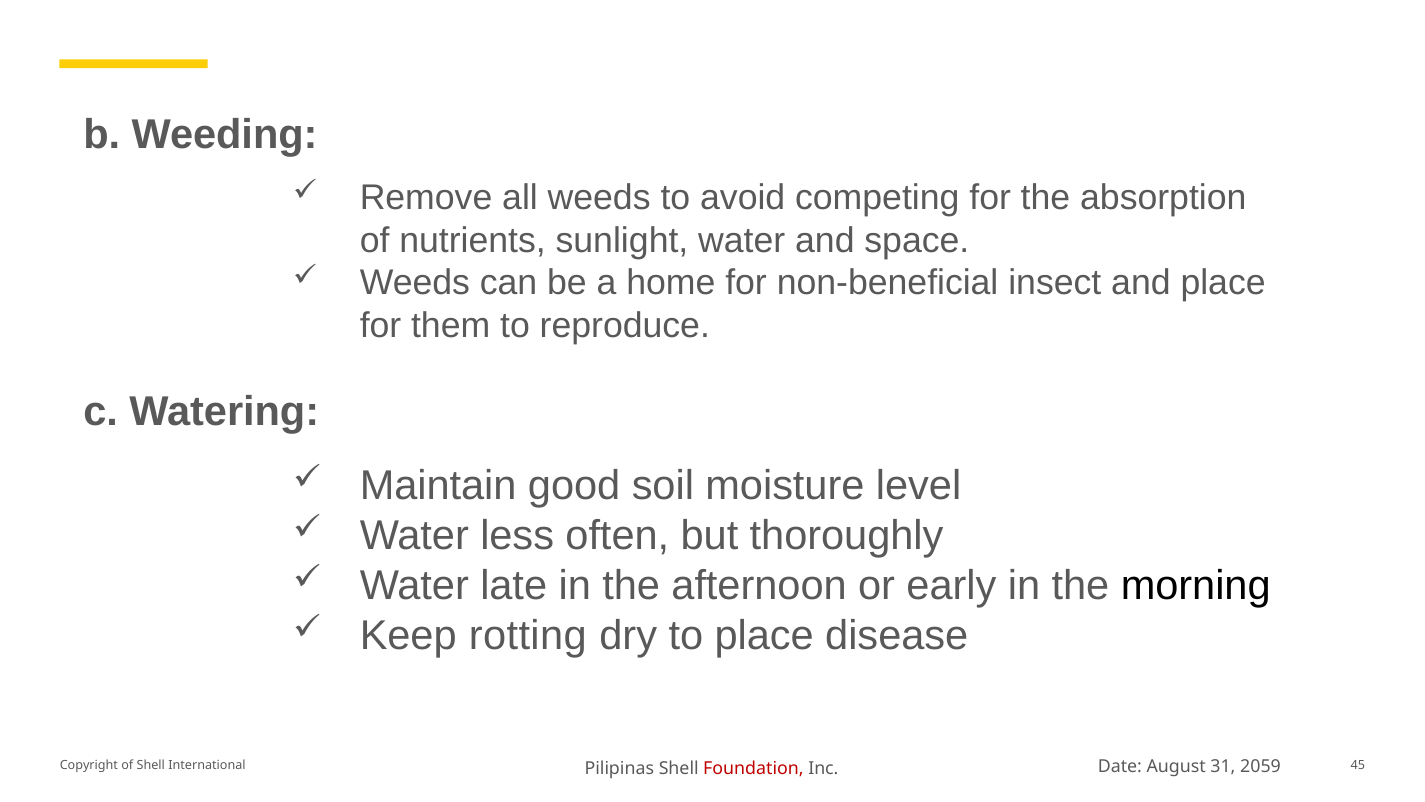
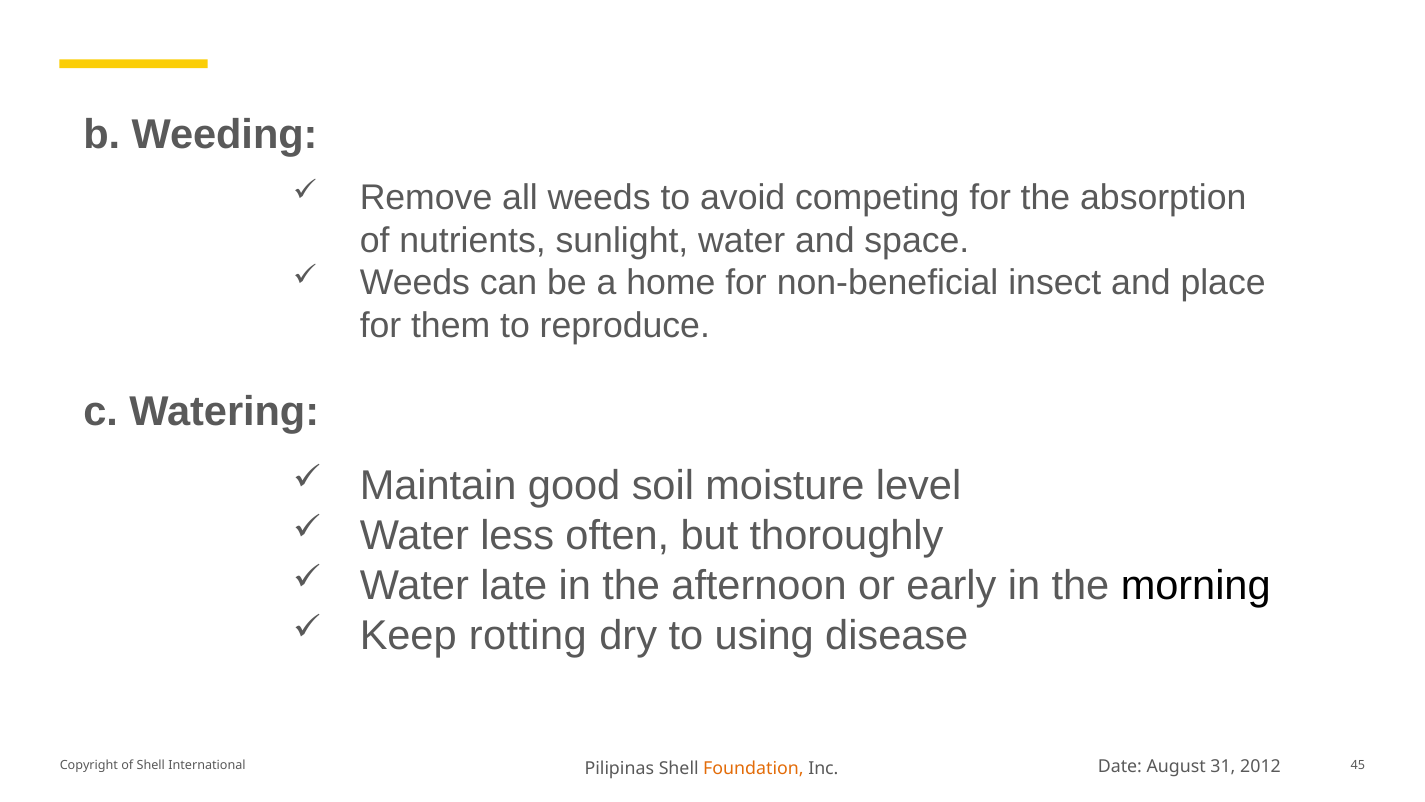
to place: place -> using
Foundation colour: red -> orange
2059: 2059 -> 2012
